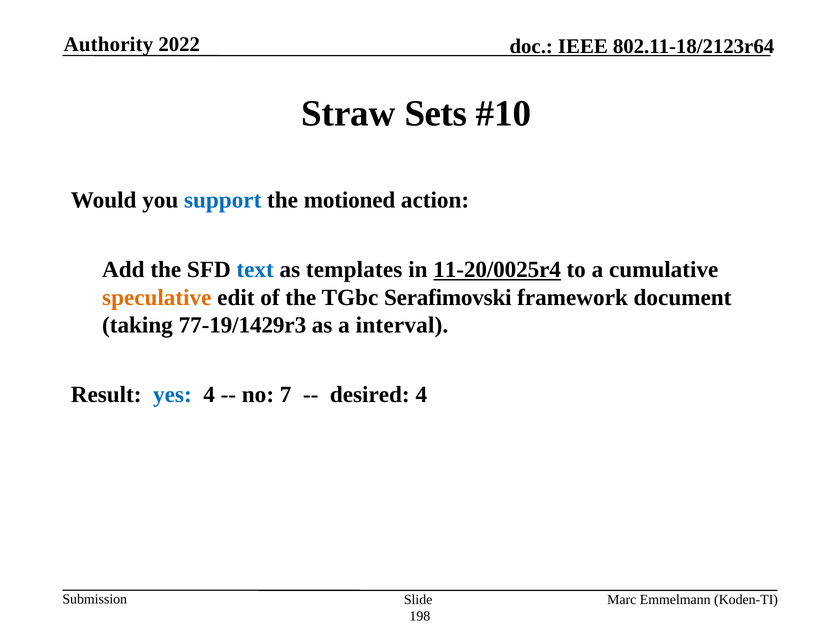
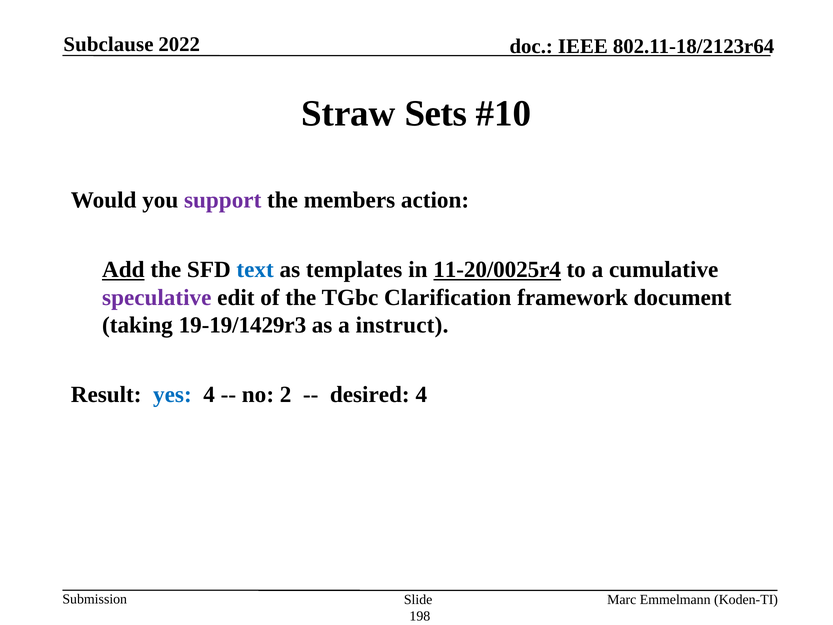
Authority: Authority -> Subclause
support colour: blue -> purple
motioned: motioned -> members
Add underline: none -> present
speculative colour: orange -> purple
Serafimovski: Serafimovski -> Clarification
77-19/1429r3: 77-19/1429r3 -> 19-19/1429r3
interval: interval -> instruct
7: 7 -> 2
